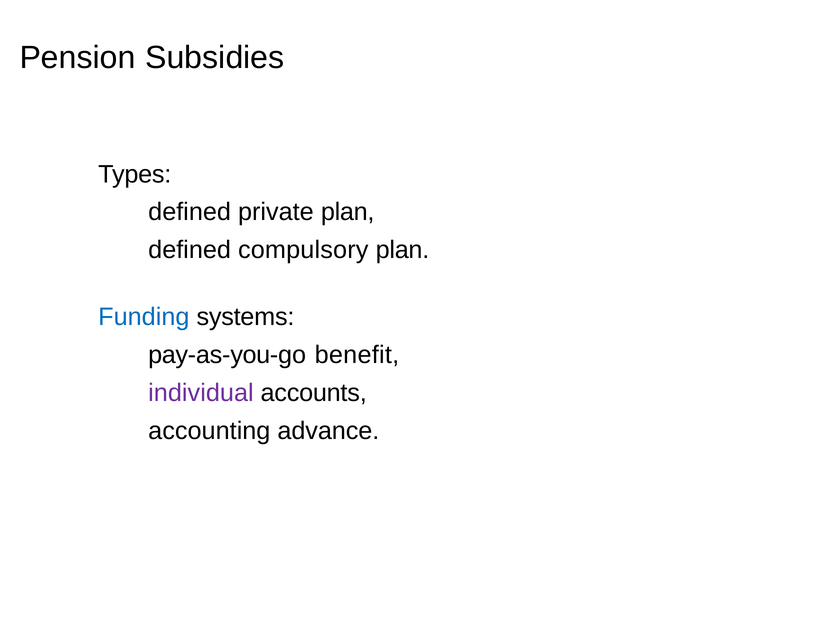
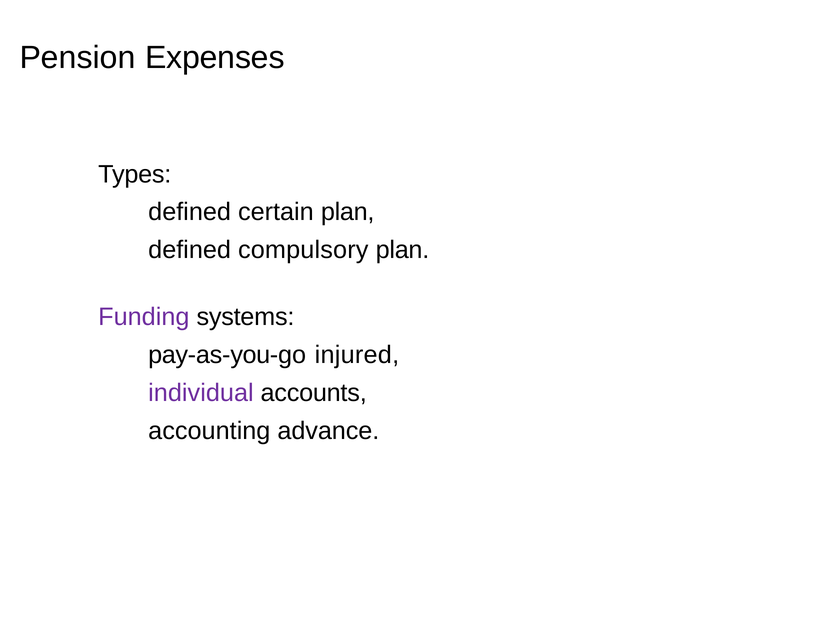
Subsidies: Subsidies -> Expenses
private: private -> certain
Funding colour: blue -> purple
benefit: benefit -> injured
